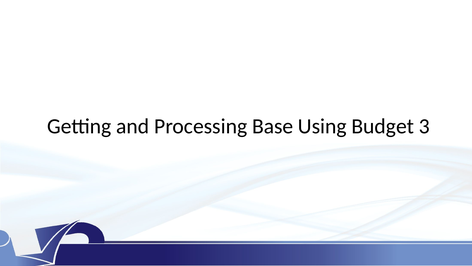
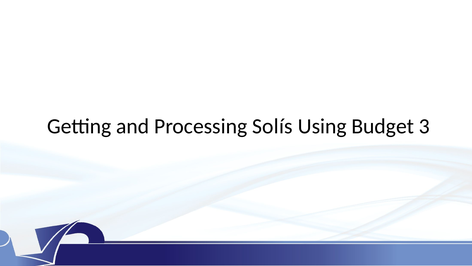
Base: Base -> Solís
